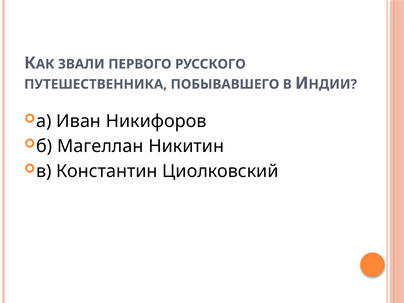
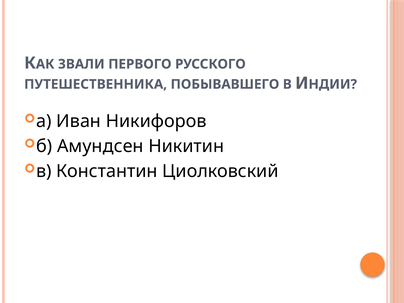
Магеллан: Магеллан -> Амундсен
